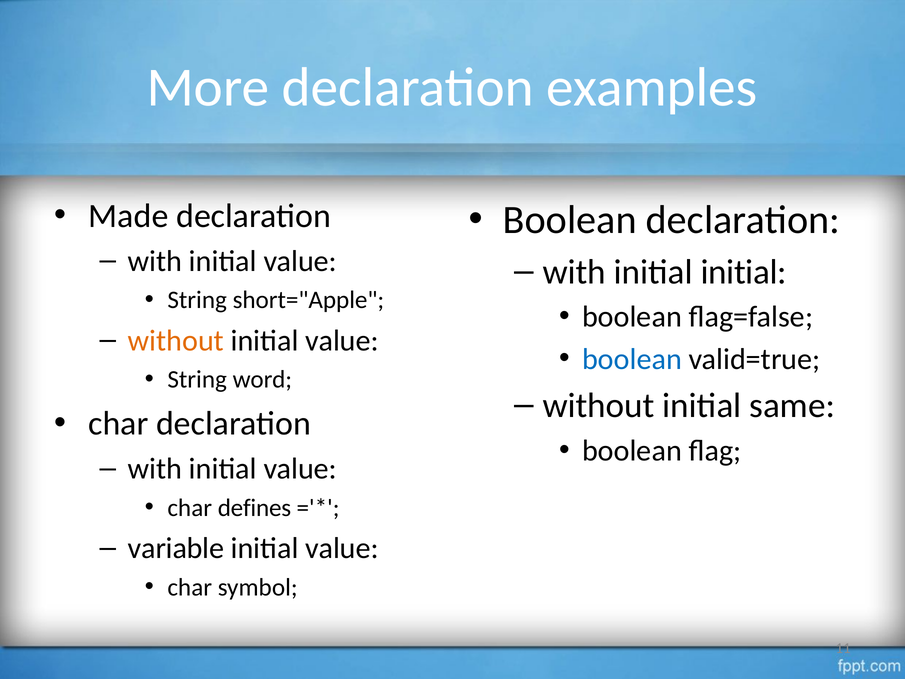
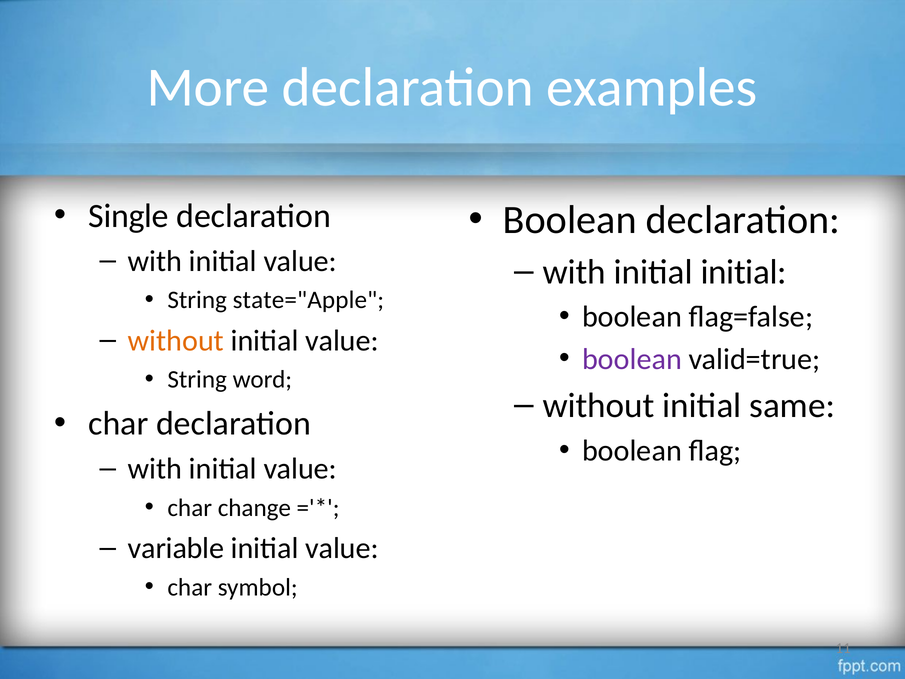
Made: Made -> Single
short="Apple: short="Apple -> state="Apple
boolean at (632, 359) colour: blue -> purple
defines: defines -> change
